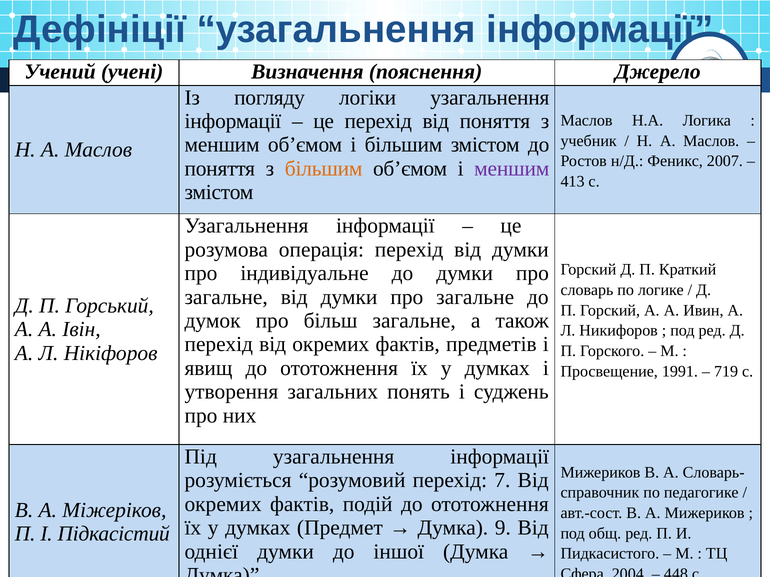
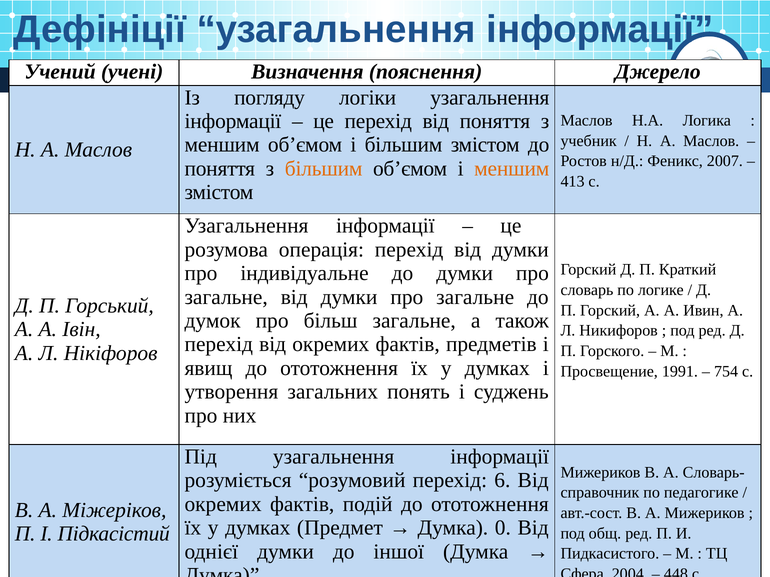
меншим at (512, 169) colour: purple -> orange
719: 719 -> 754
7: 7 -> 6
9: 9 -> 0
